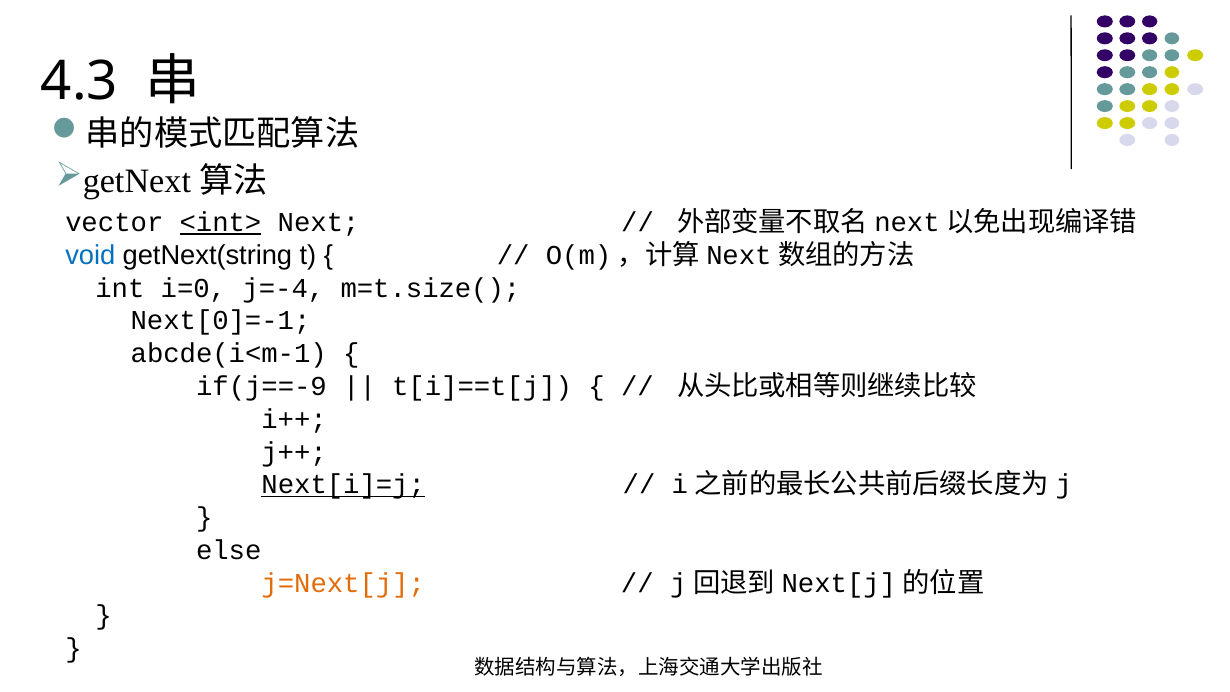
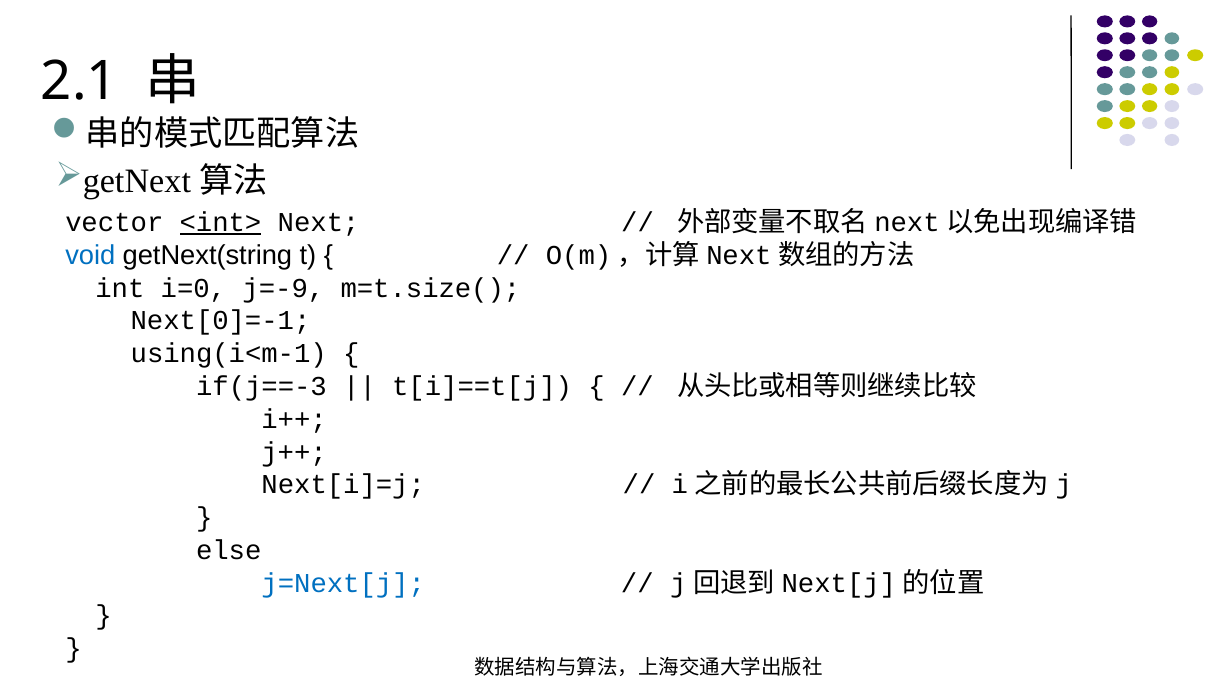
4.3: 4.3 -> 2.1
j=-4: j=-4 -> j=-9
abcde(i<m-1: abcde(i<m-1 -> using(i<m-1
if(j==-9: if(j==-9 -> if(j==-3
Next[i]=j underline: present -> none
j=Next[j colour: orange -> blue
